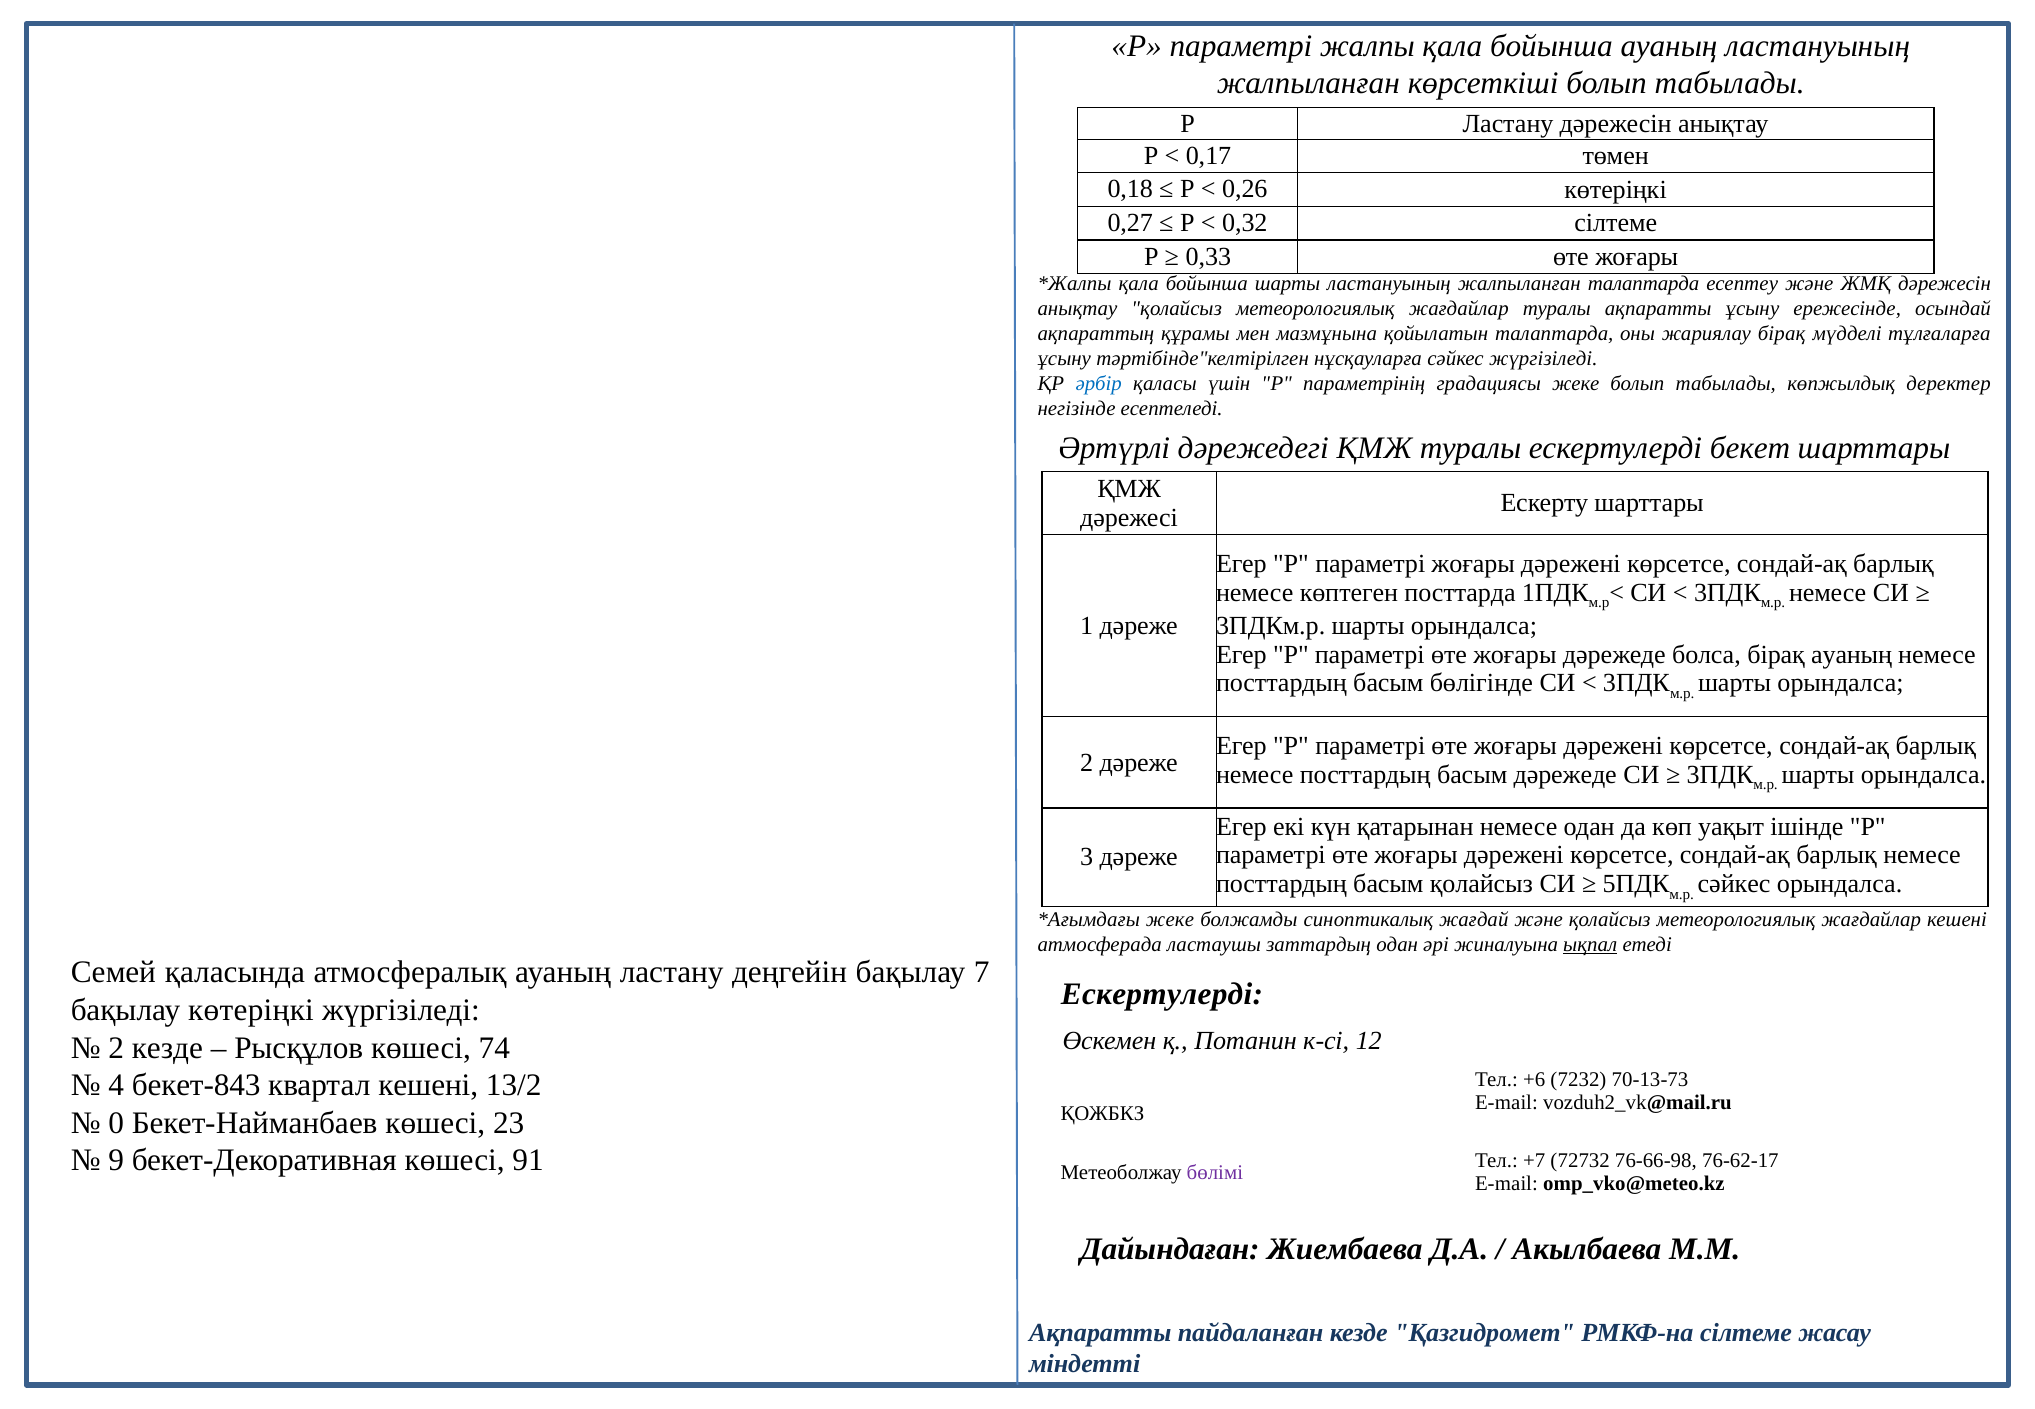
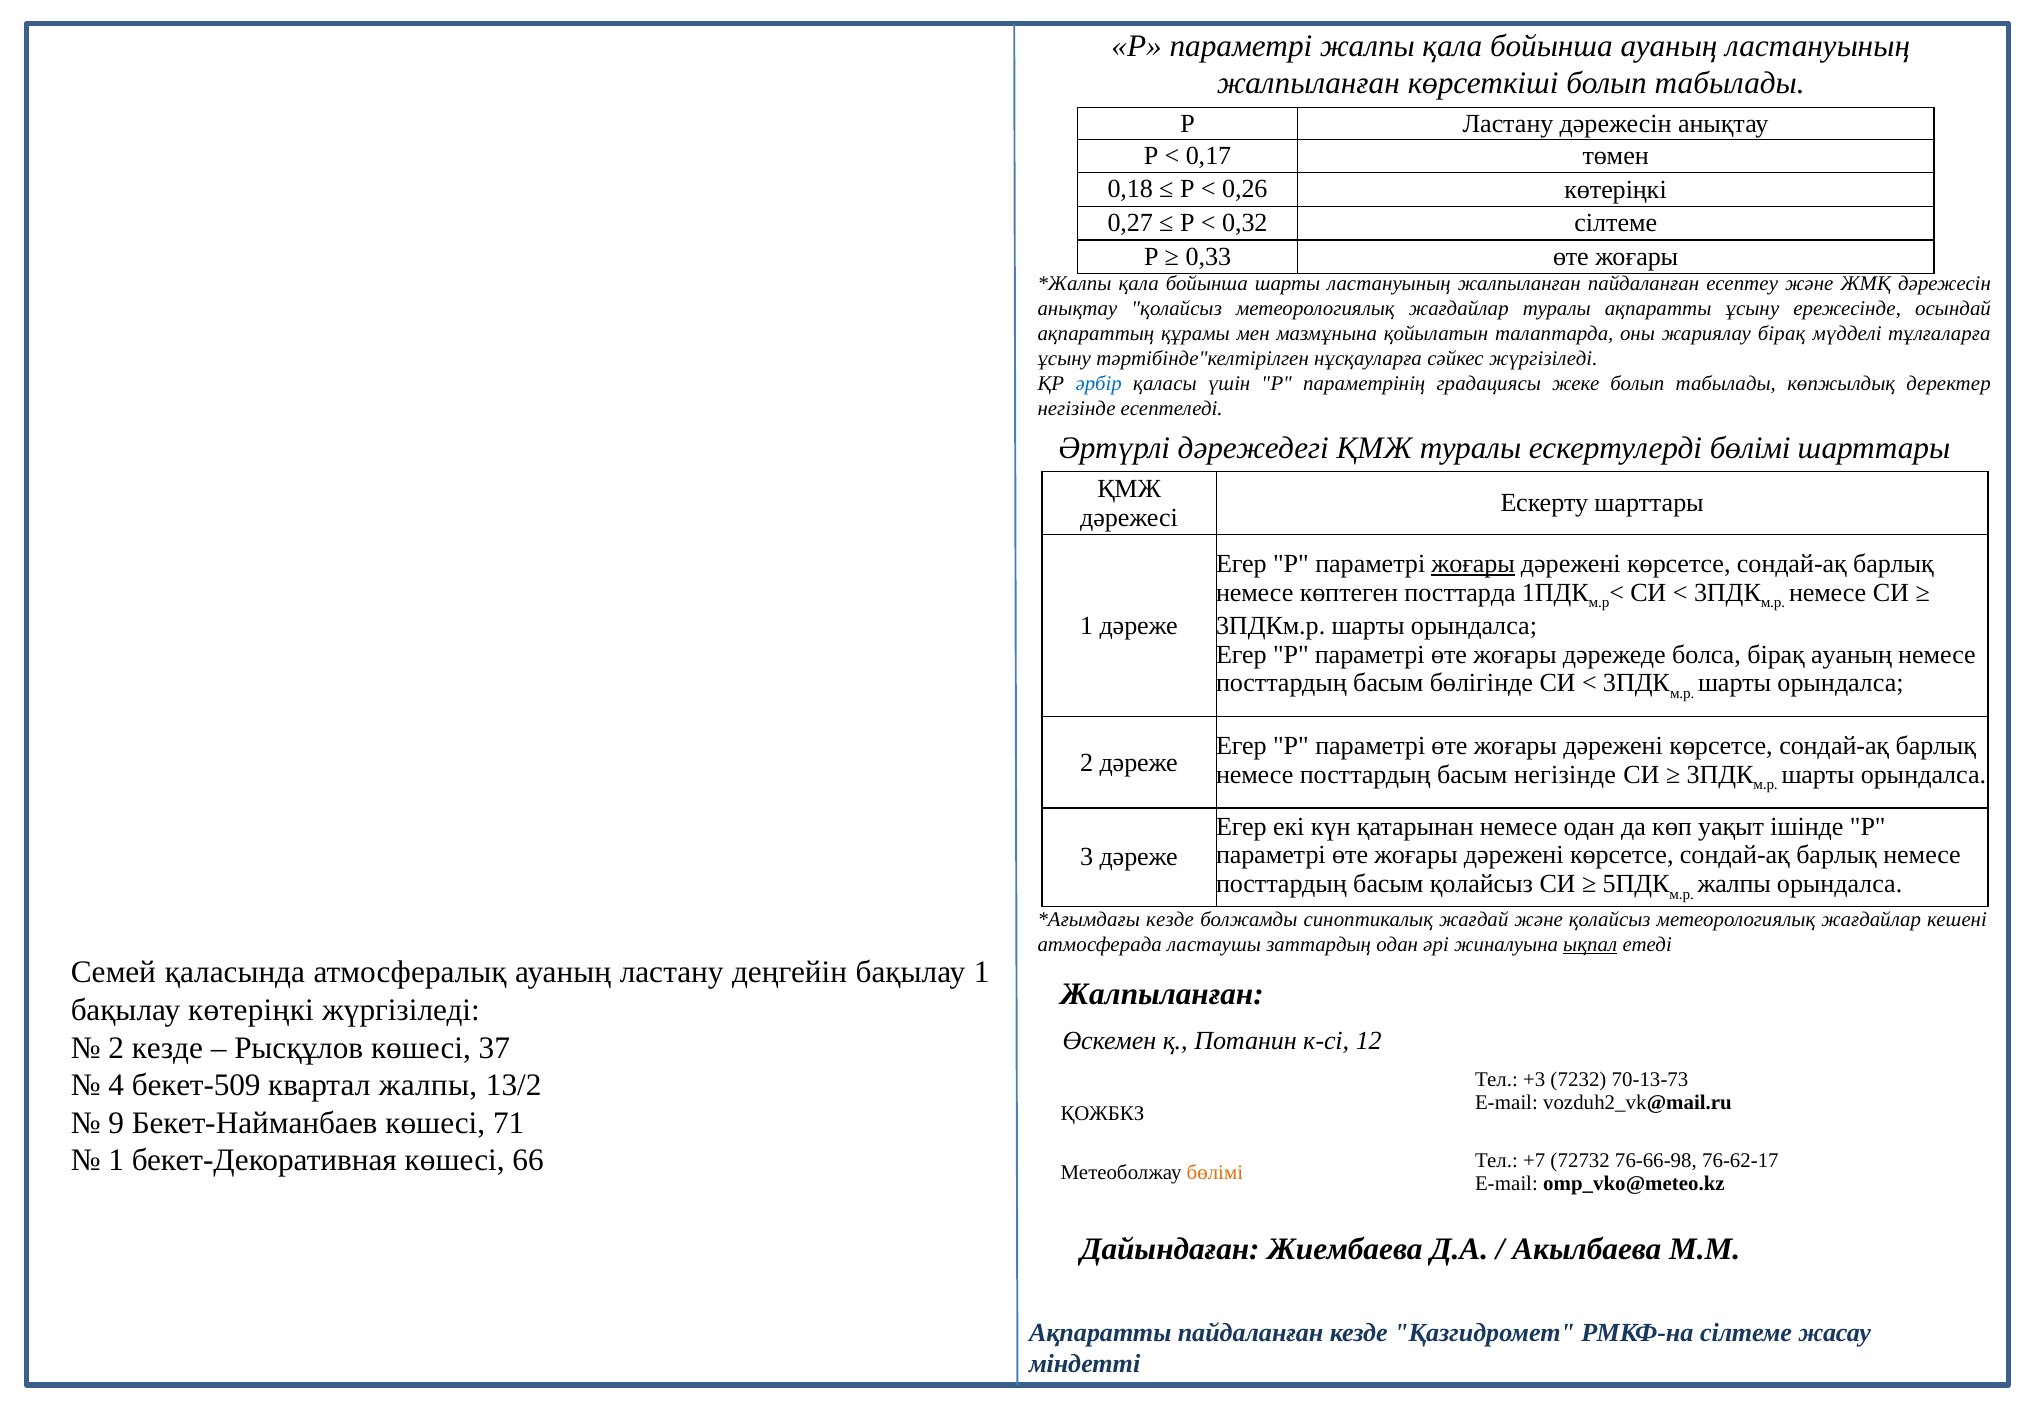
жалпыланған талаптарда: талаптарда -> пайдаланған
ескертулерді бекет: бекет -> бөлімі
жоғары at (1473, 564) underline: none -> present
басым дәрежеде: дәрежеде -> негізінде
сәйкес at (1734, 884): сәйкес -> жалпы
жеке at (1170, 920): жеке -> кезде
бақылау 7: 7 -> 1
Ескертулерді at (1162, 994): Ескертулерді -> Жалпыланған
74: 74 -> 37
+6: +6 -> +3
бекет-843: бекет-843 -> бекет-509
квартал кешені: кешені -> жалпы
0: 0 -> 9
23: 23 -> 71
9 at (116, 1160): 9 -> 1
91: 91 -> 66
бөлімі at (1215, 1172) colour: purple -> orange
